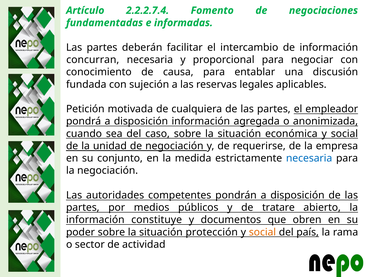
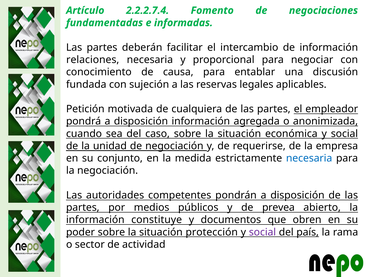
concurran: concurran -> relaciones
tratare: tratare -> prevea
social at (262, 232) colour: orange -> purple
